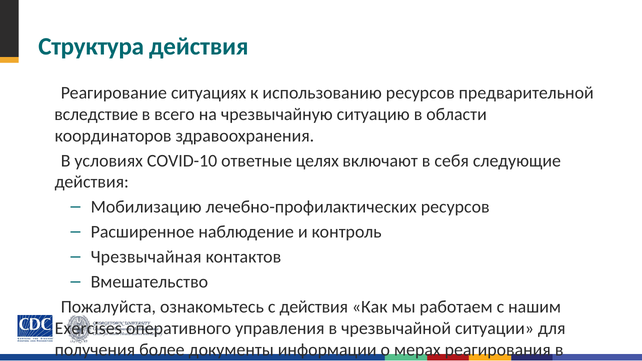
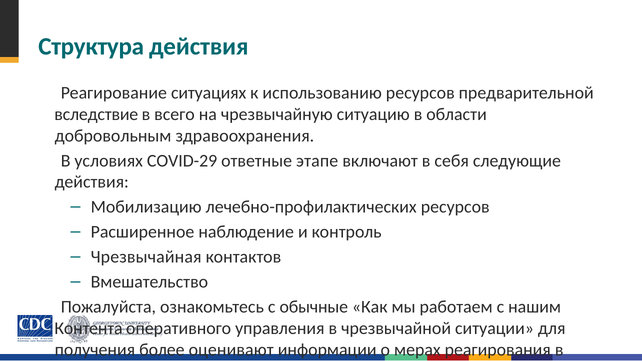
координаторов: координаторов -> добровольным
COVID-10: COVID-10 -> COVID-29
целях: целях -> этапе
с действия: действия -> обычные
Exercises: Exercises -> Контента
документы: документы -> оценивают
